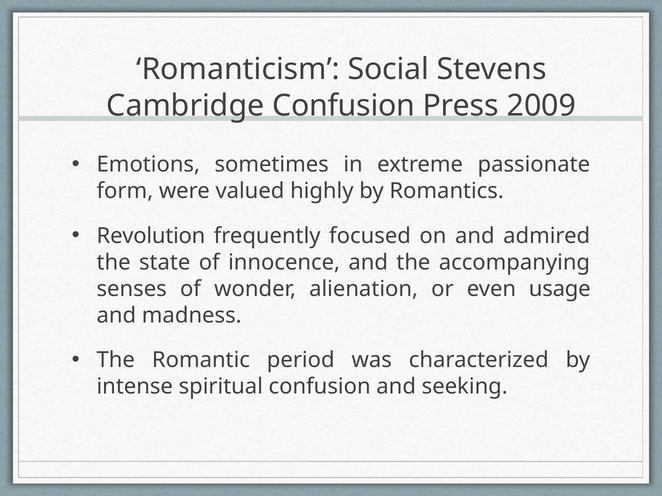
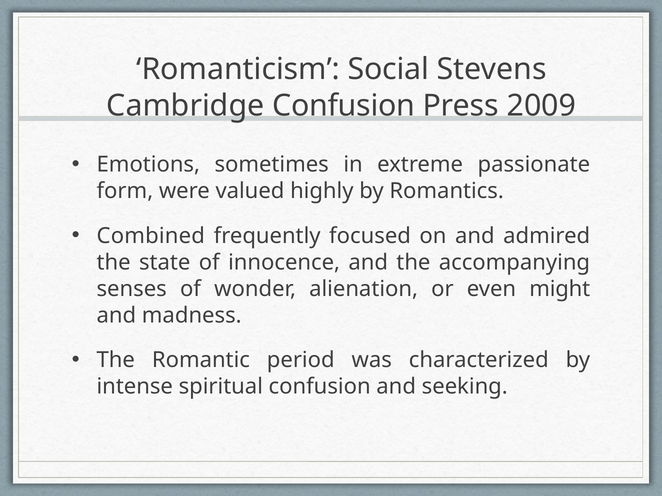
Revolution: Revolution -> Combined
usage: usage -> might
